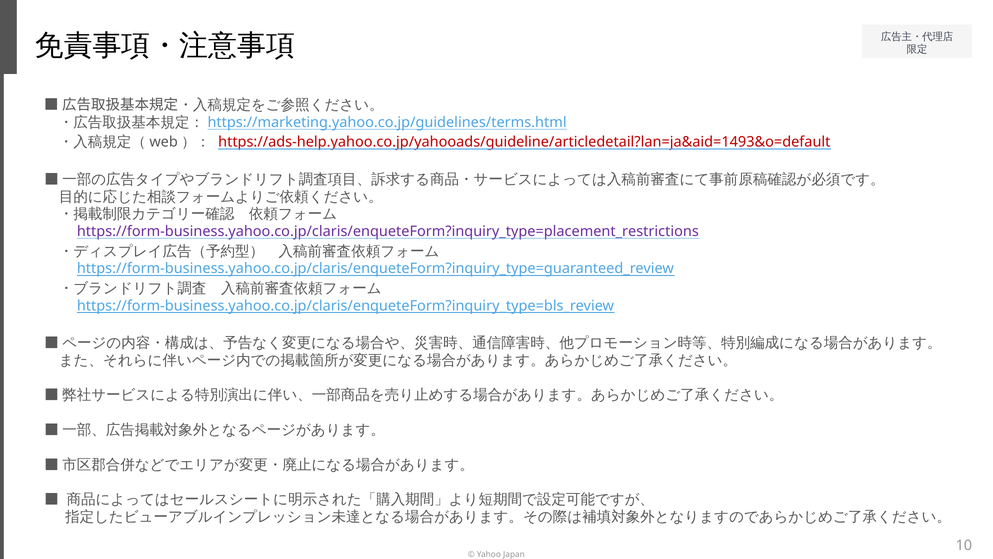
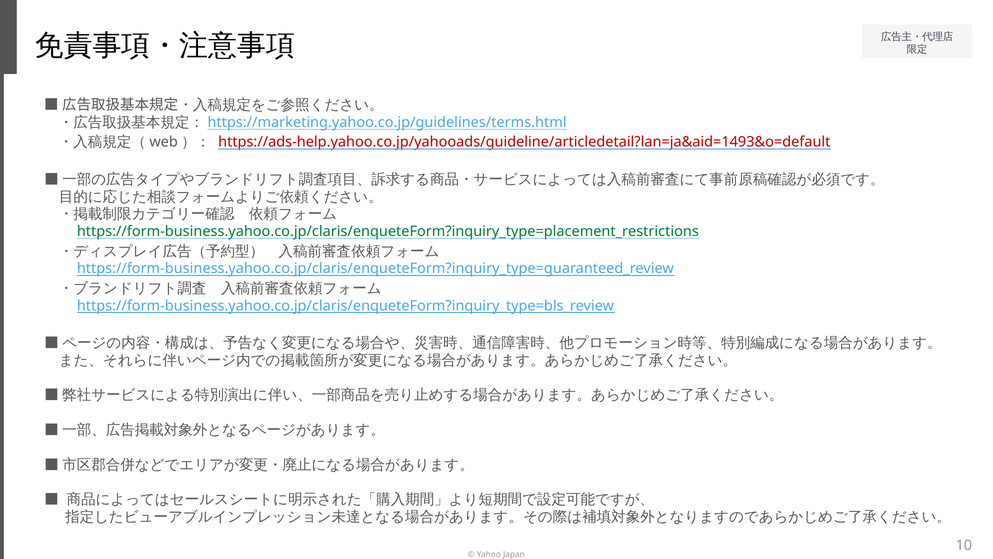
https://form-business.yahoo.co.jp/claris/enqueteForm?inquiry_type=placement_restrictions colour: purple -> green
